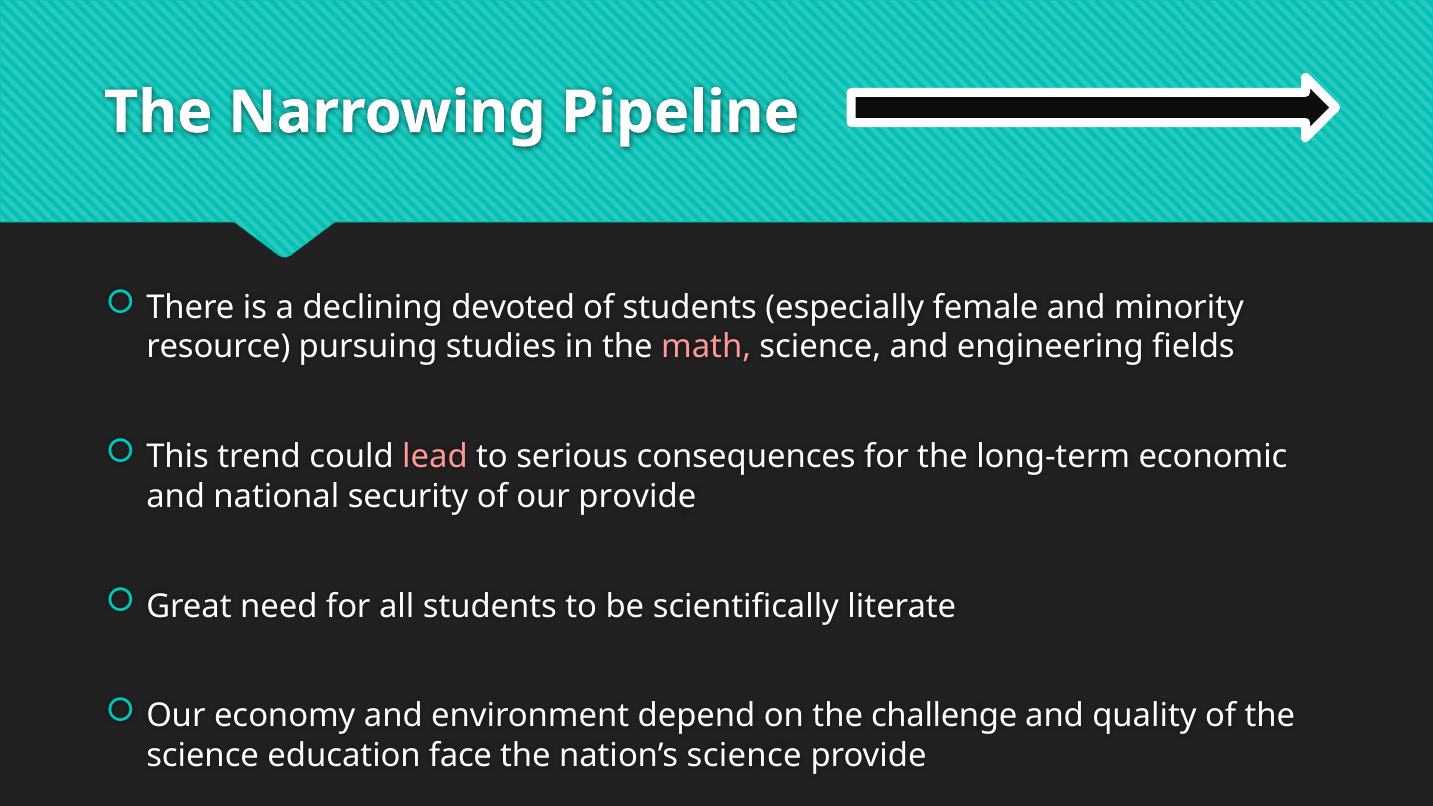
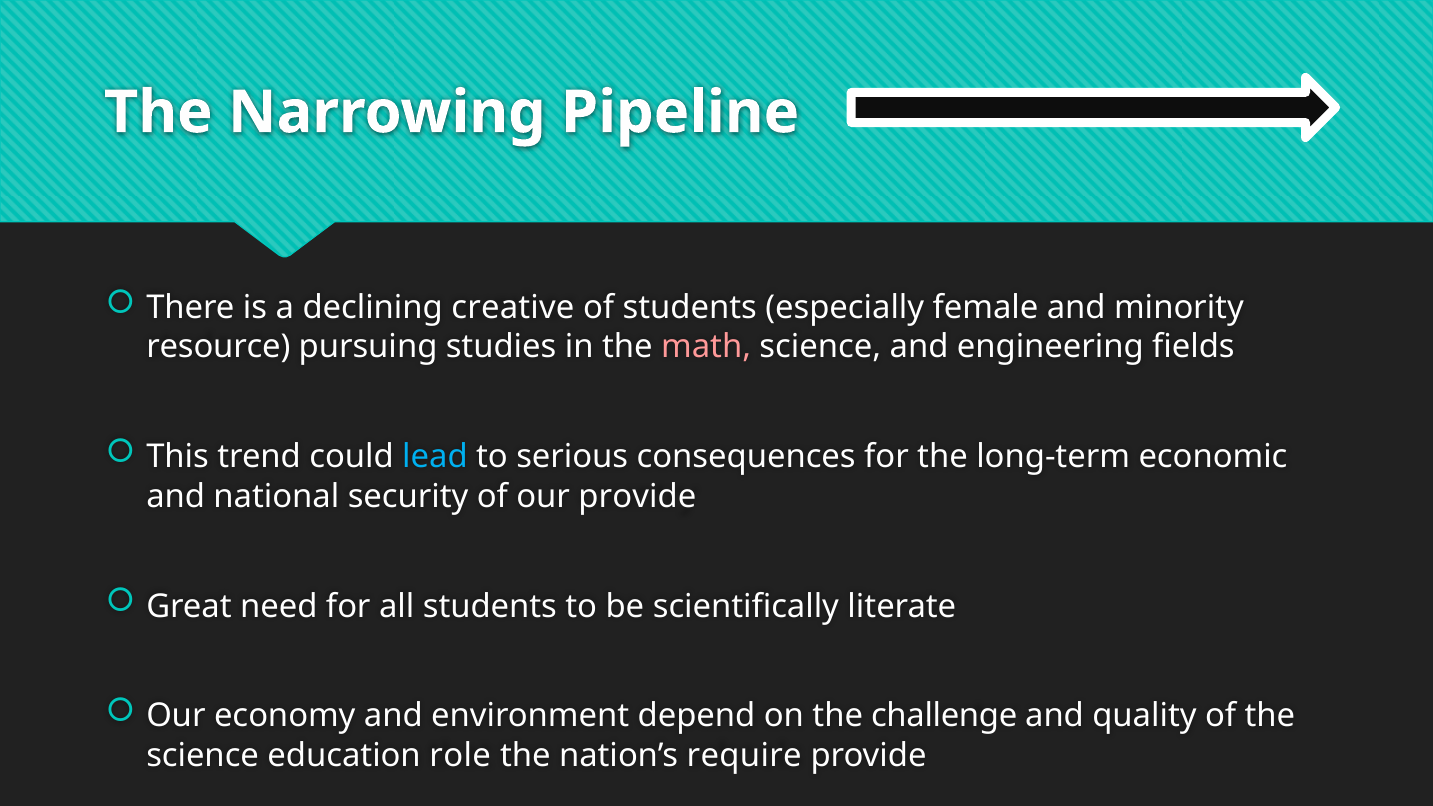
devoted: devoted -> creative
lead colour: pink -> light blue
face: face -> role
nation’s science: science -> require
